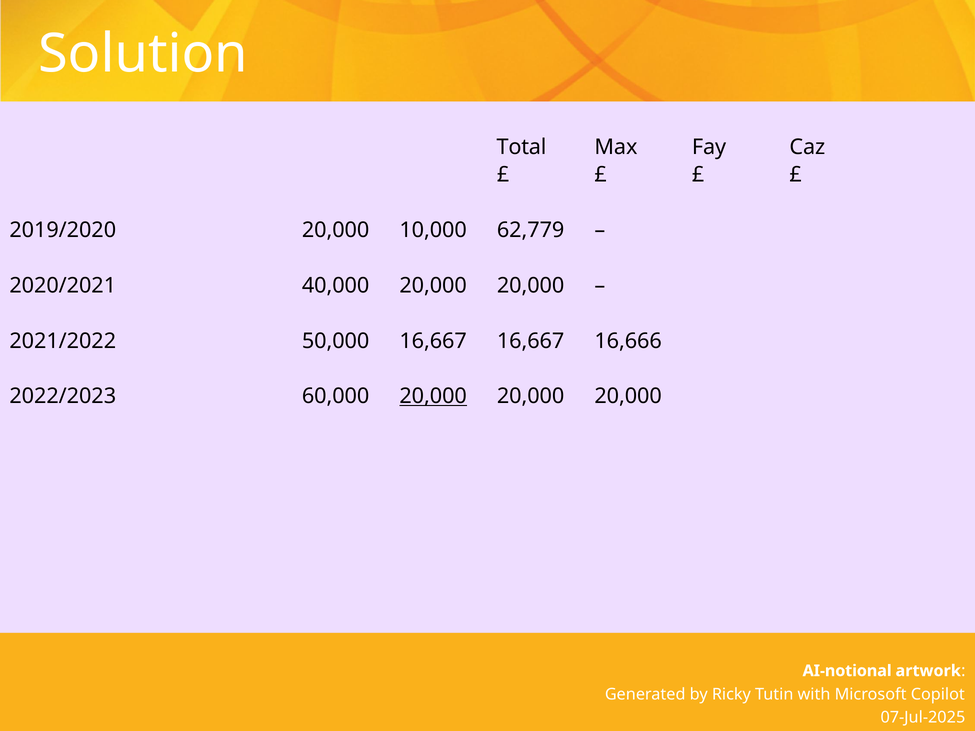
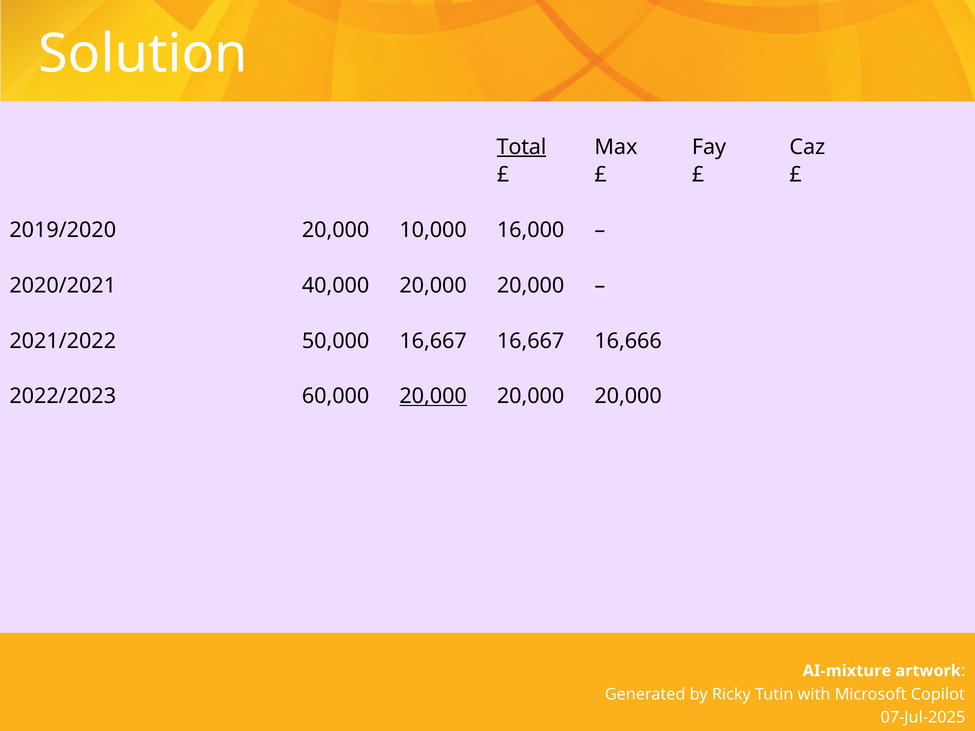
Total underline: none -> present
62,779: 62,779 -> 16,000
AI-notional: AI-notional -> AI-mixture
